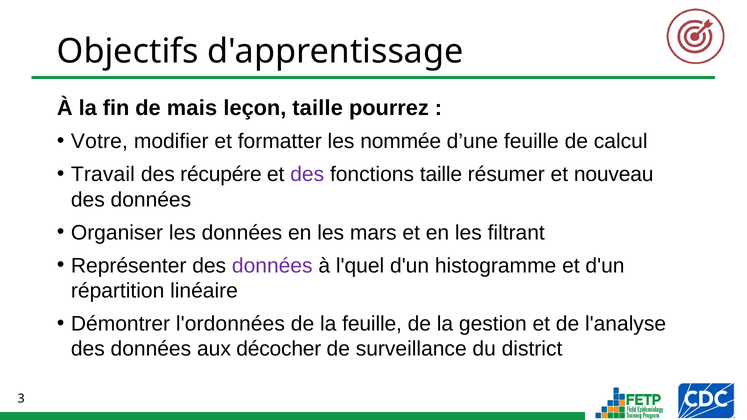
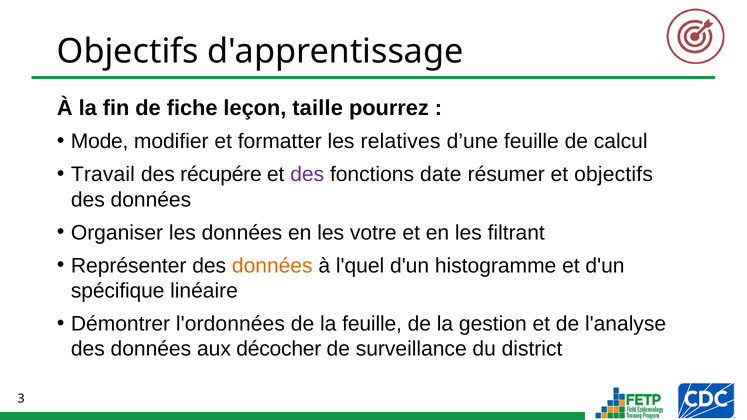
mais: mais -> fiche
Votre: Votre -> Mode
nommée: nommée -> relatives
fonctions taille: taille -> date
et nouveau: nouveau -> objectifs
mars: mars -> votre
données at (272, 266) colour: purple -> orange
répartition: répartition -> spécifique
